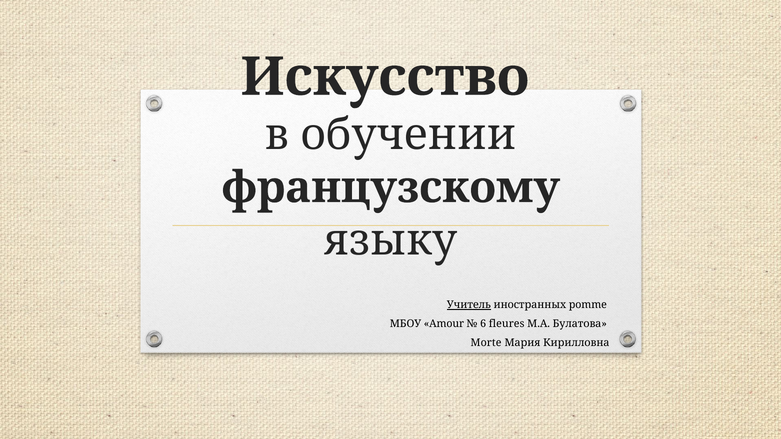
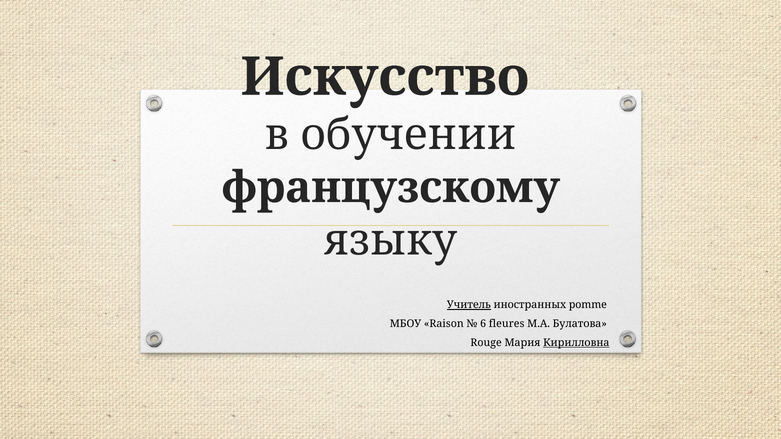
Amour: Amour -> Raison
Morte: Morte -> Rouge
Кирилловна underline: none -> present
